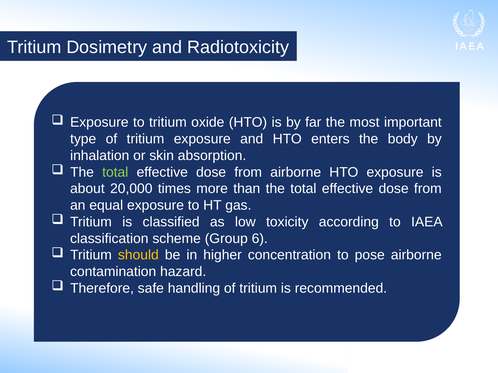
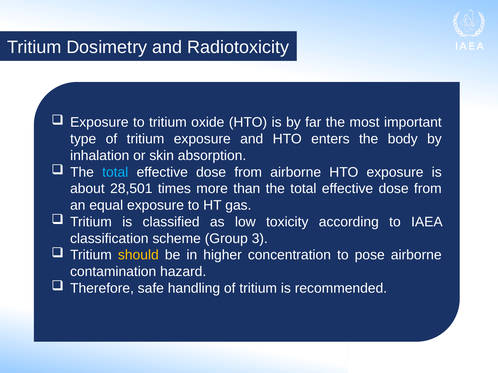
total at (115, 172) colour: light green -> light blue
20,000: 20,000 -> 28,501
6: 6 -> 3
